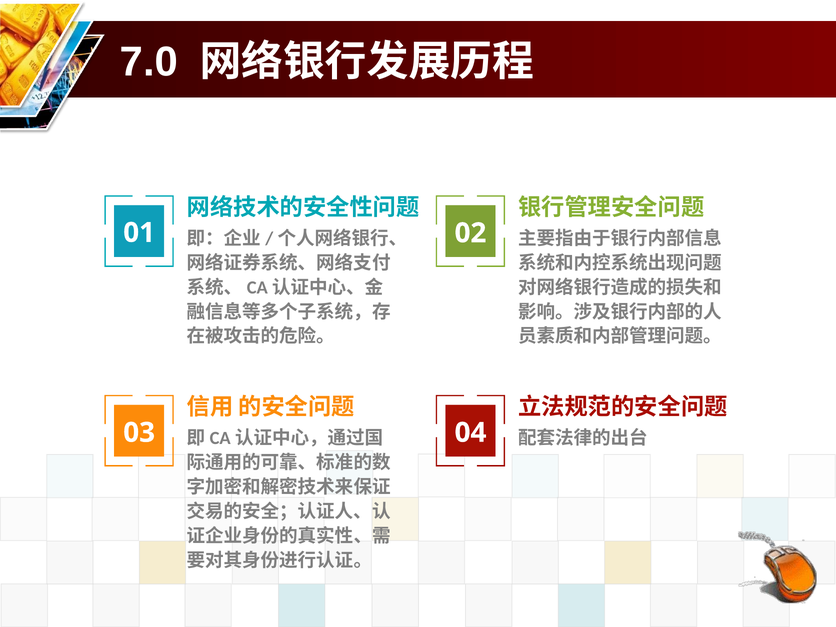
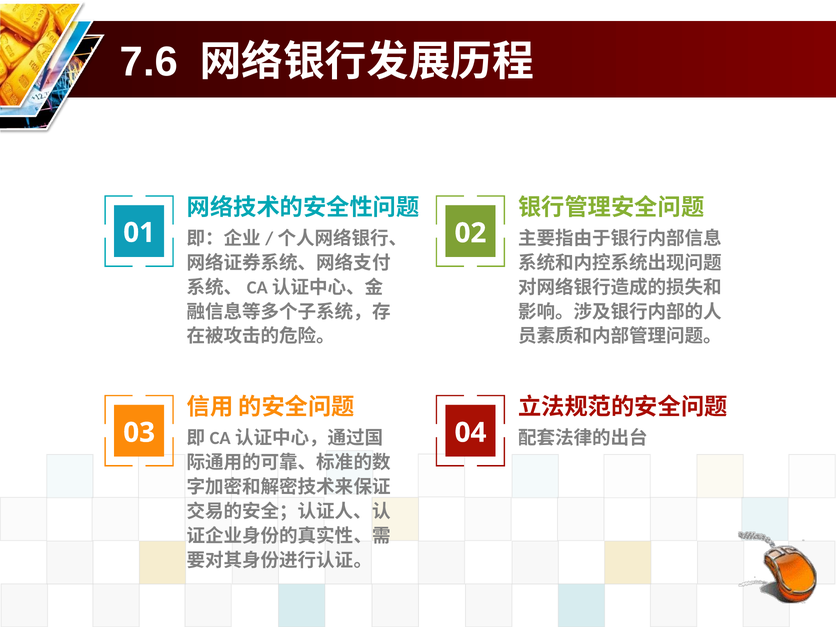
7.0: 7.0 -> 7.6
